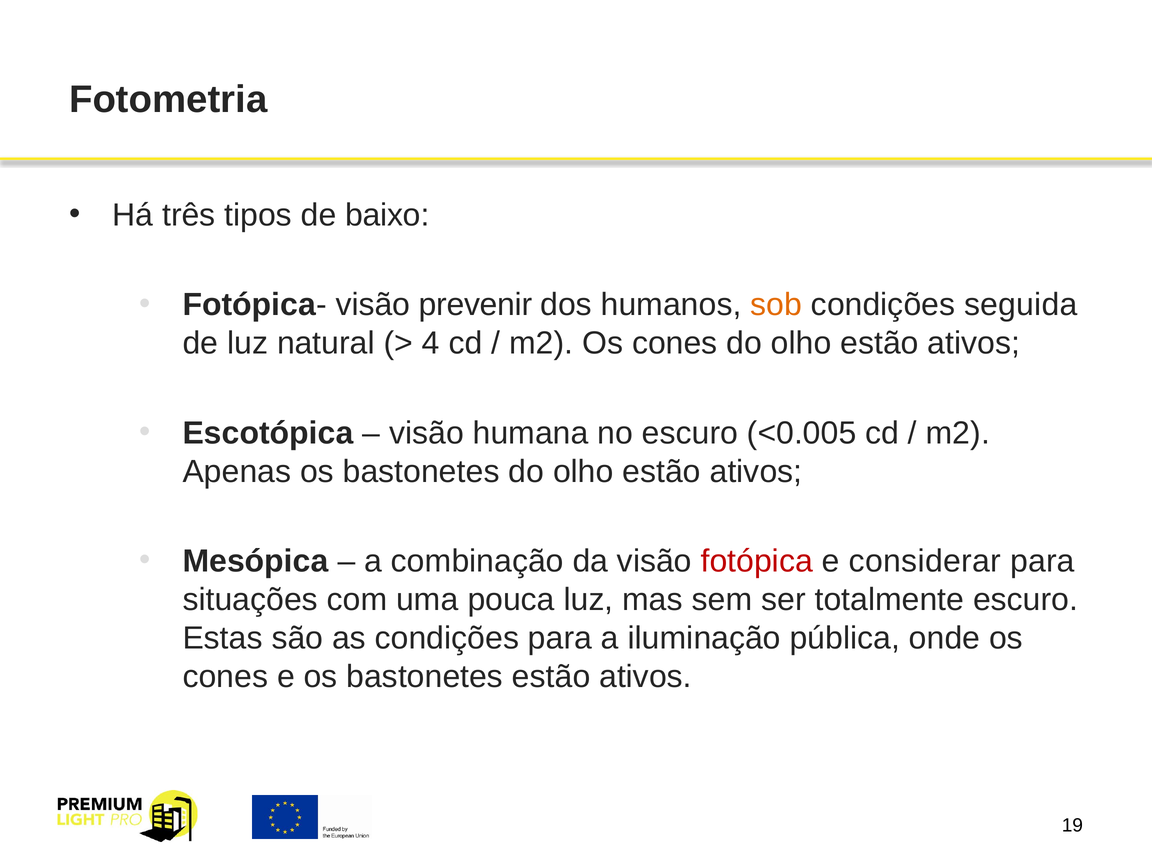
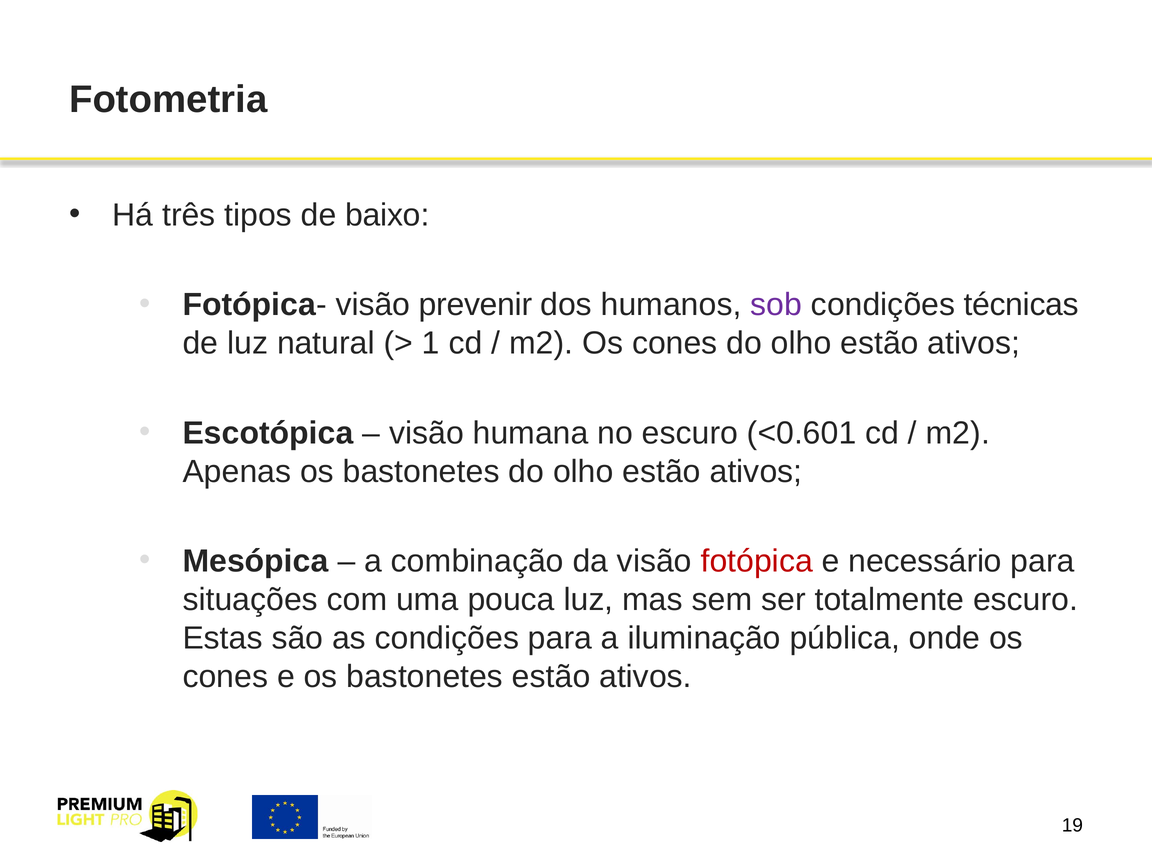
sob colour: orange -> purple
seguida: seguida -> técnicas
4: 4 -> 1
<0.005: <0.005 -> <0.601
considerar: considerar -> necessário
